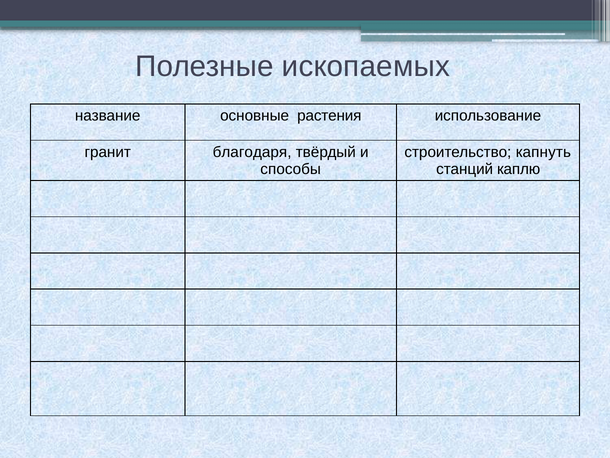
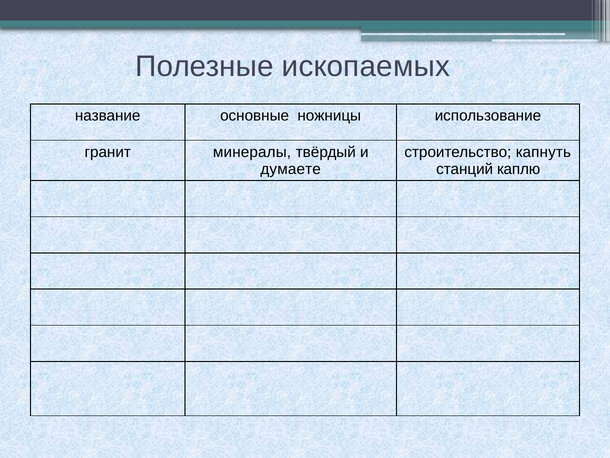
растения: растения -> ножницы
благодаря: благодаря -> минералы
способы: способы -> думаете
